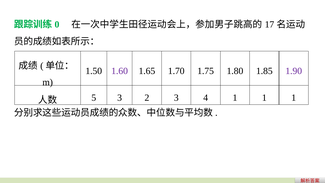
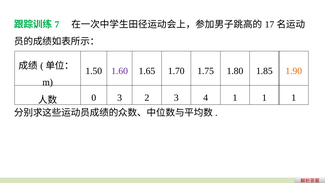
0: 0 -> 7
1.90 colour: purple -> orange
5: 5 -> 0
